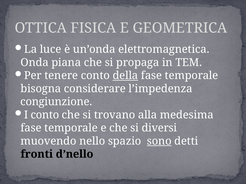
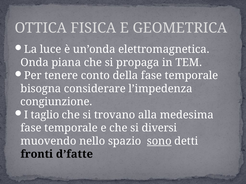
della underline: present -> none
I conto: conto -> taglio
d’nello: d’nello -> d’fatte
